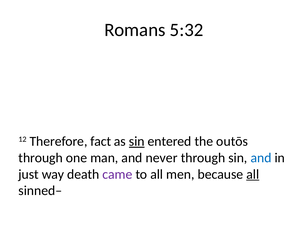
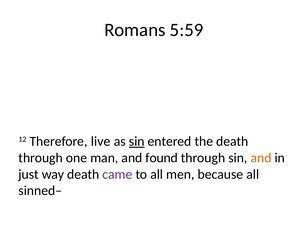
5:32: 5:32 -> 5:59
fact: fact -> live
the outōs: outōs -> death
never: never -> found
and at (261, 158) colour: blue -> orange
all at (253, 174) underline: present -> none
